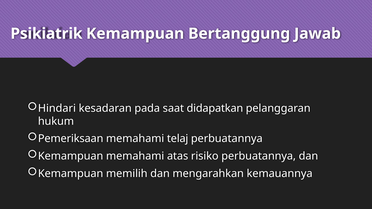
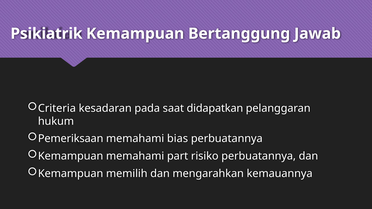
Hindari: Hindari -> Criteria
telaj: telaj -> bias
atas: atas -> part
